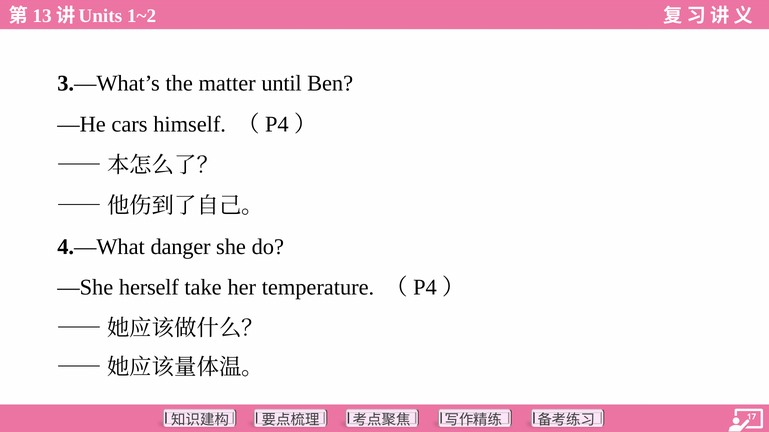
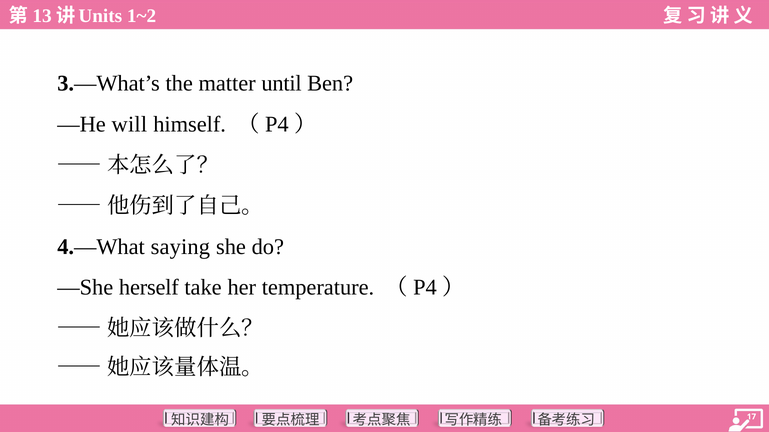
cars: cars -> will
danger: danger -> saying
